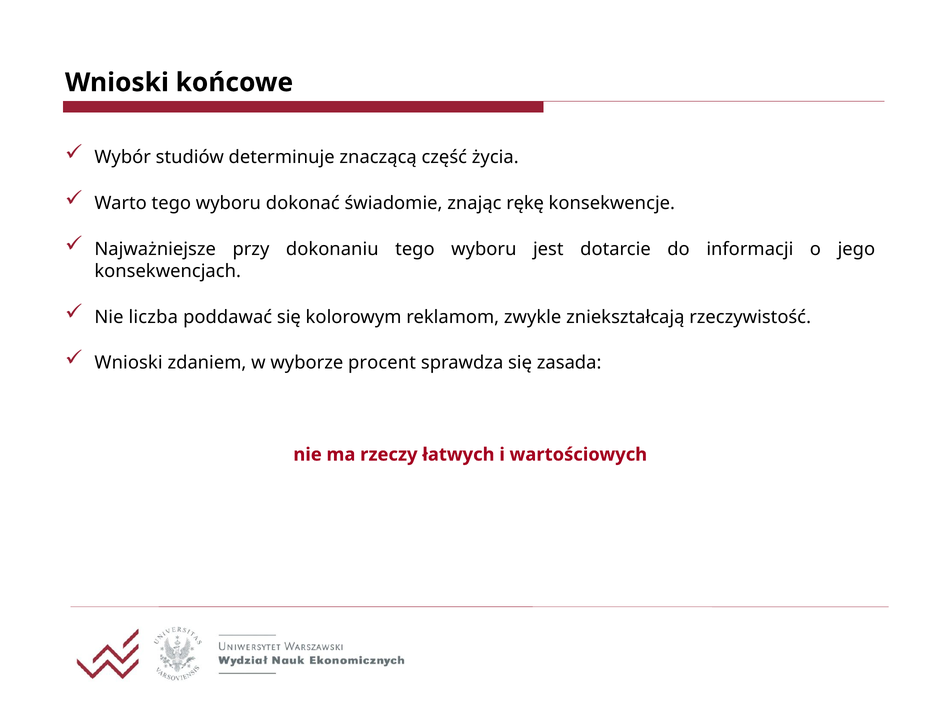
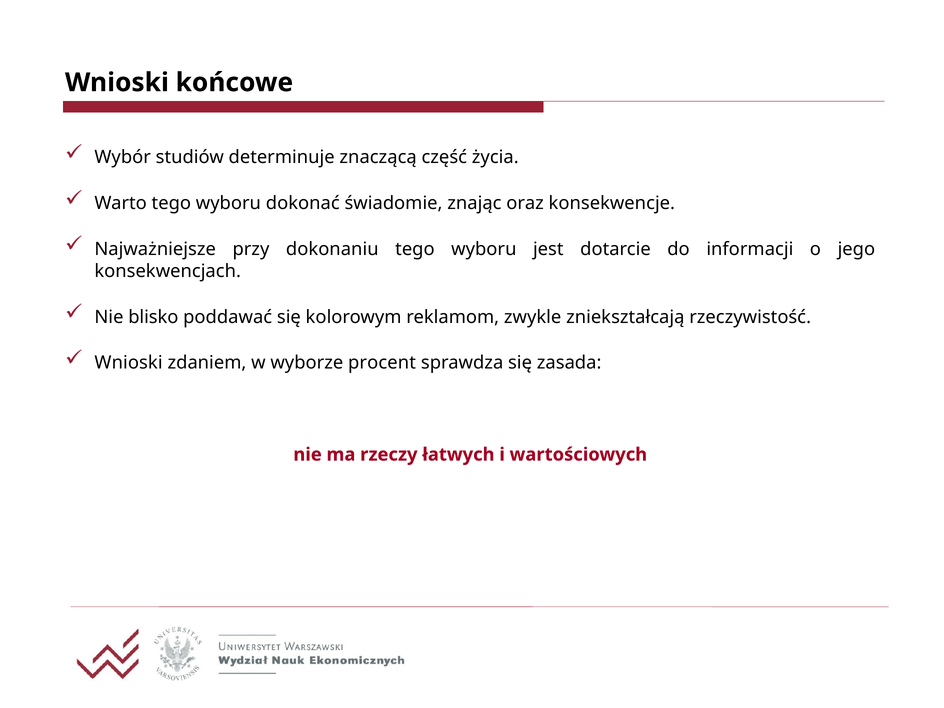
rękę: rękę -> oraz
liczba: liczba -> blisko
